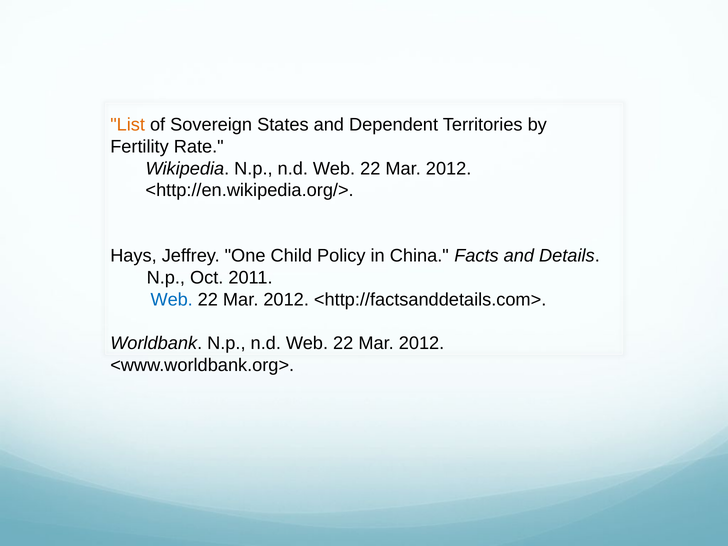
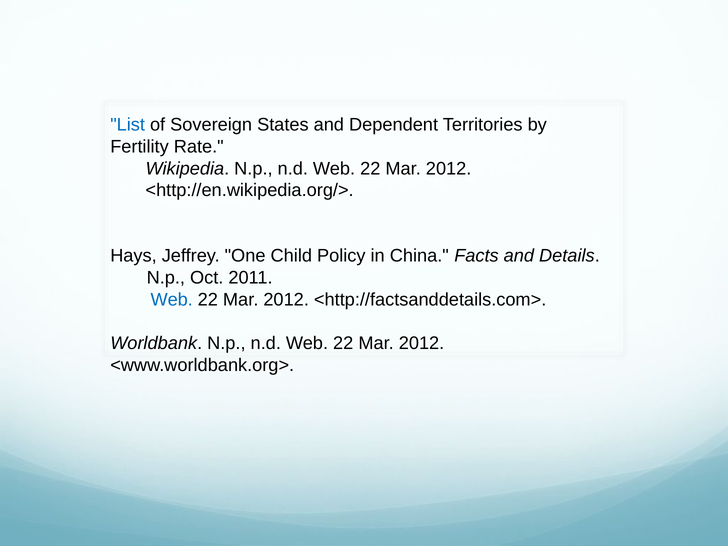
List colour: orange -> blue
